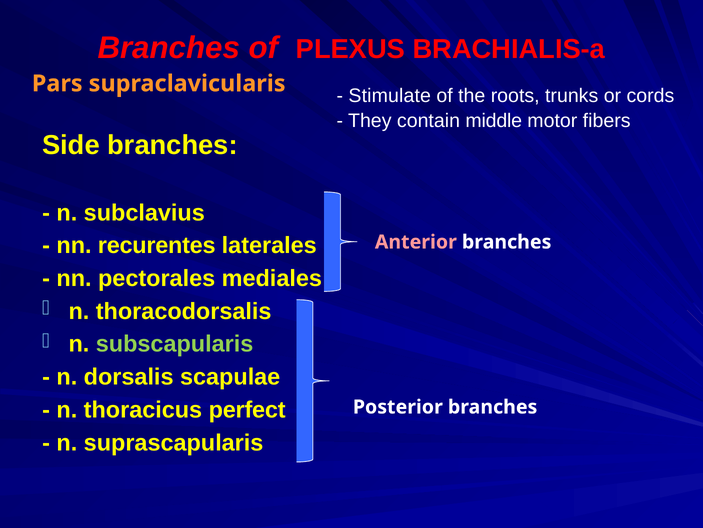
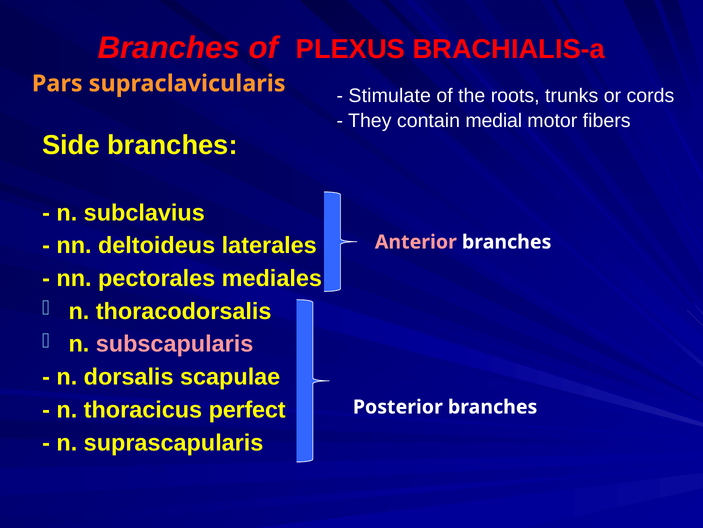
middle: middle -> medial
recurentes: recurentes -> deltoideus
subscapularis colour: light green -> pink
